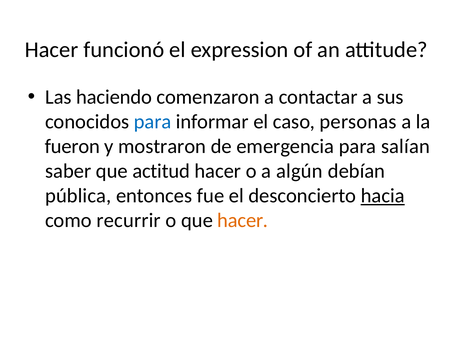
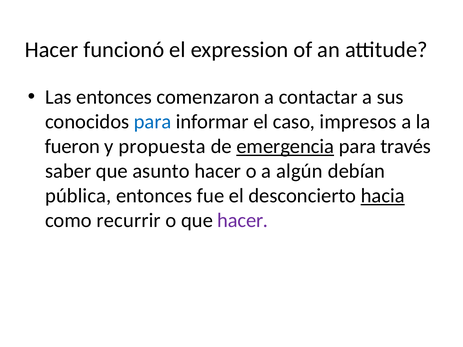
Las haciendo: haciendo -> entonces
personas: personas -> impresos
mostraron: mostraron -> propuesta
emergencia underline: none -> present
salían: salían -> través
actitud: actitud -> asunto
hacer at (243, 221) colour: orange -> purple
